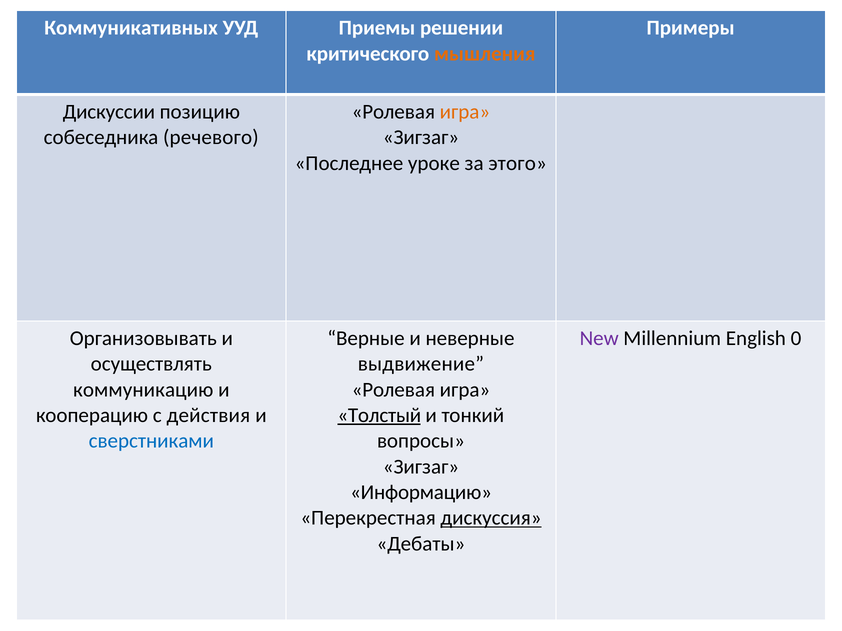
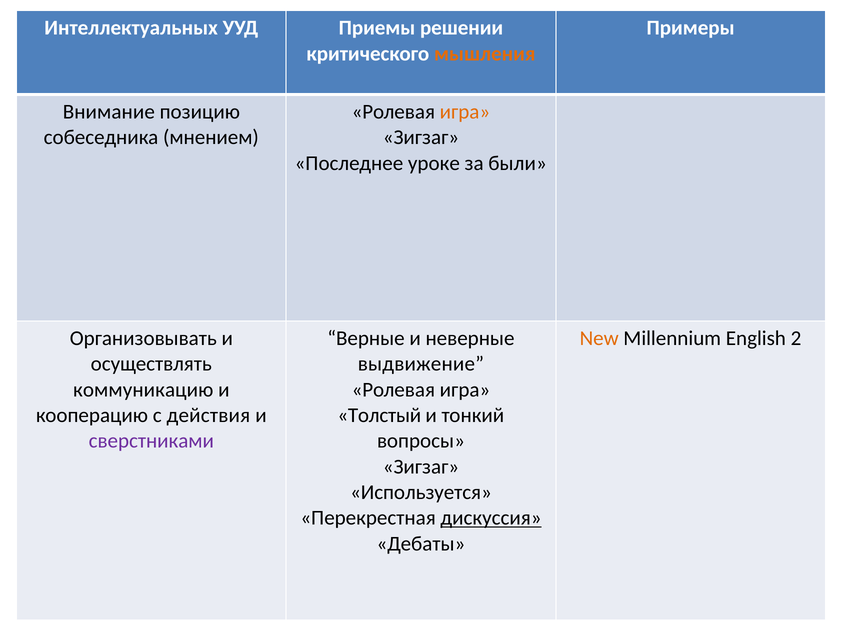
Коммуникативных: Коммуникативных -> Интеллектуальных
Дискуссии: Дискуссии -> Внимание
речевого: речевого -> мнением
этого: этого -> были
New colour: purple -> orange
0: 0 -> 2
Толстый underline: present -> none
сверстниками colour: blue -> purple
Информацию: Информацию -> Используется
